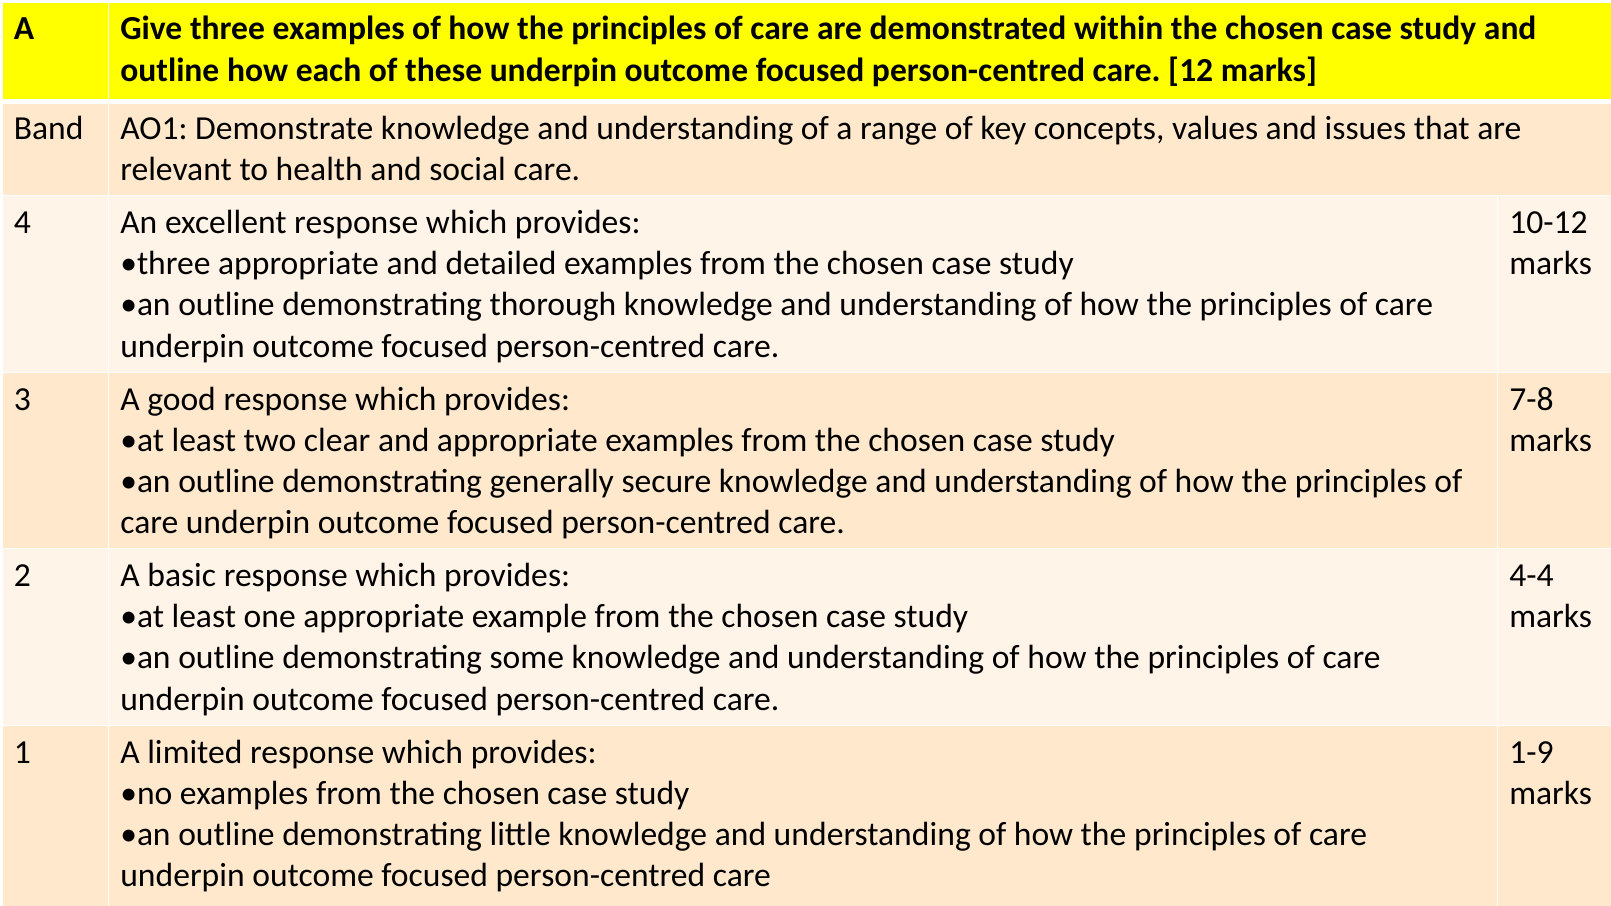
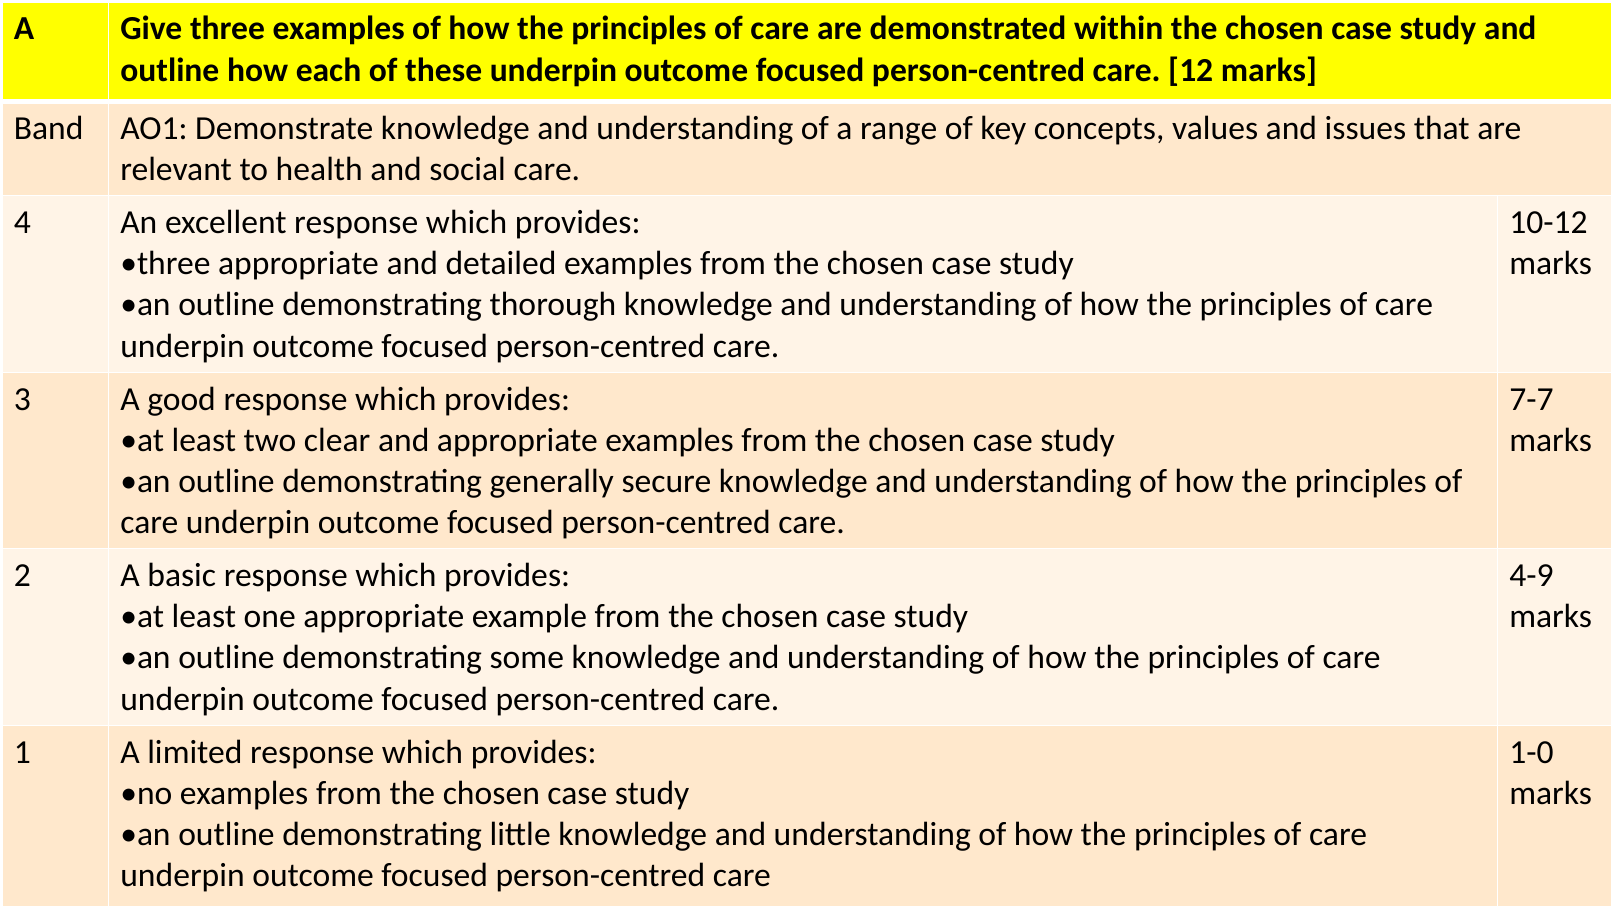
7-8: 7-8 -> 7-7
4-4: 4-4 -> 4-9
1-9: 1-9 -> 1-0
